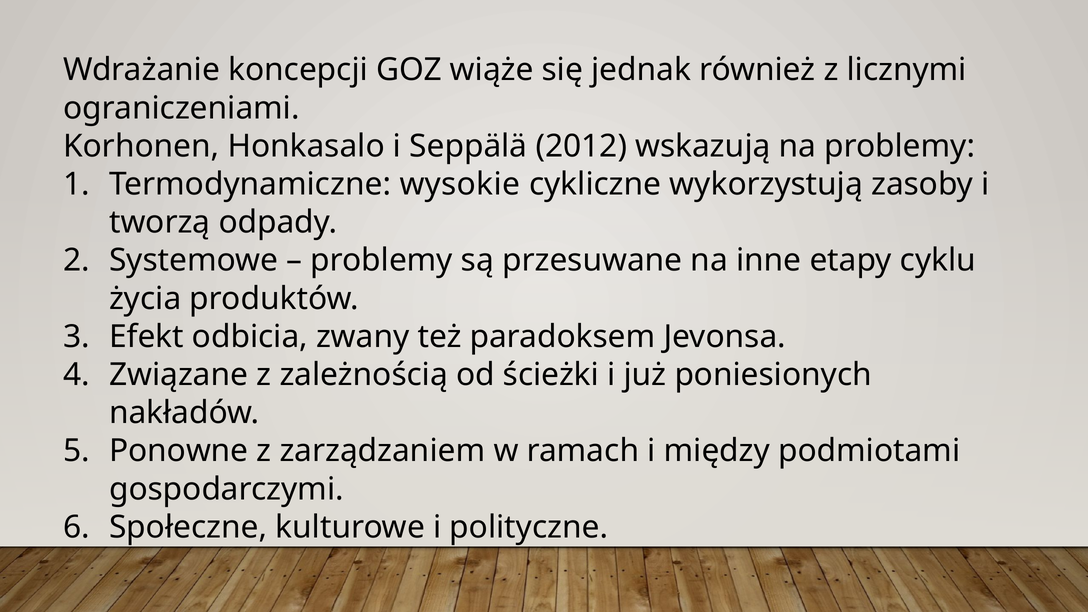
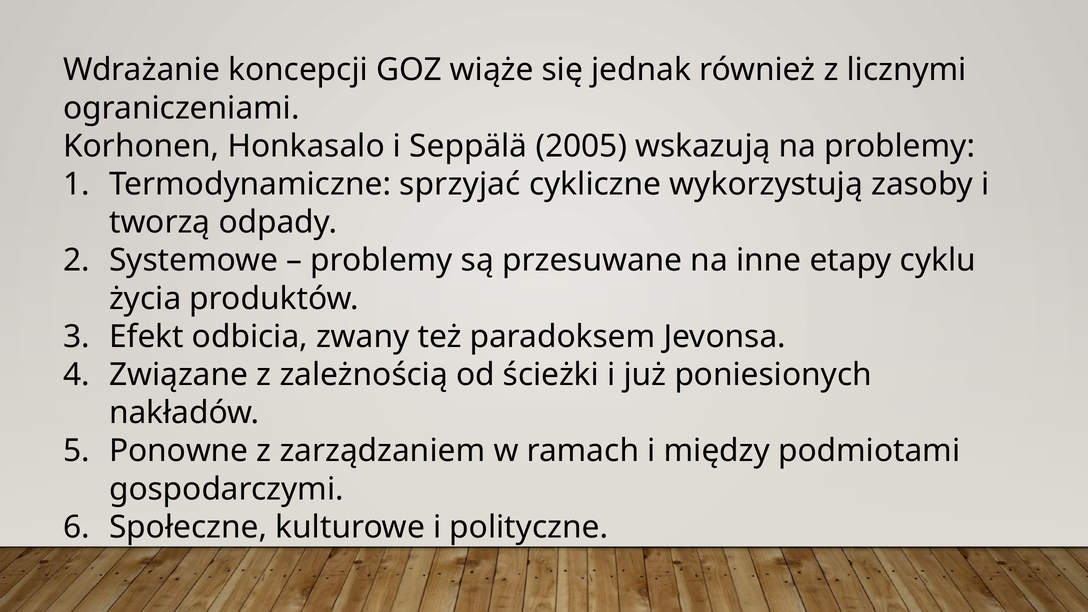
2012: 2012 -> 2005
wysokie: wysokie -> sprzyjać
